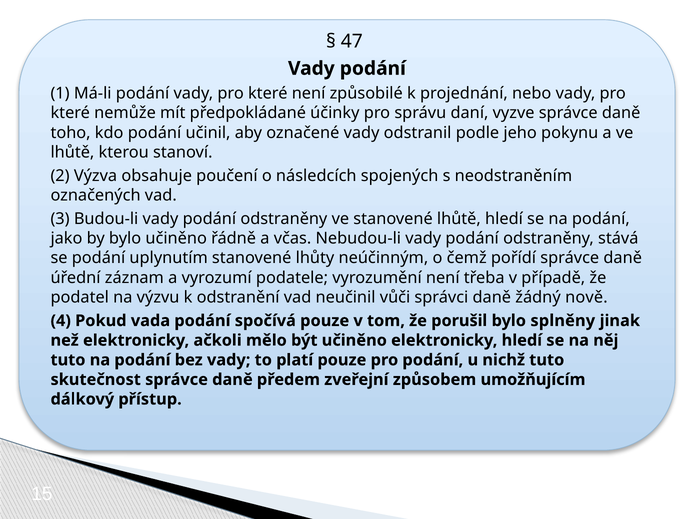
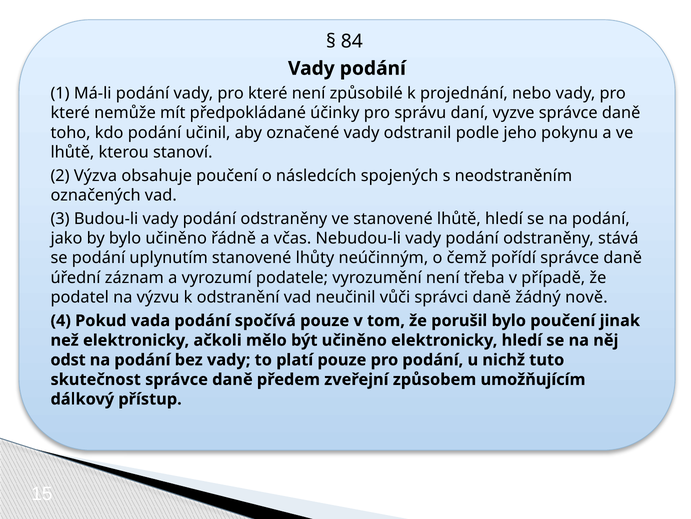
47: 47 -> 84
bylo splněny: splněny -> poučení
tuto at (68, 359): tuto -> odst
